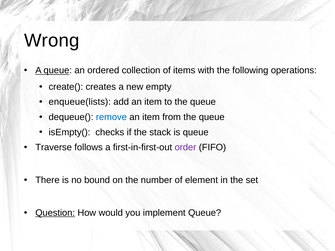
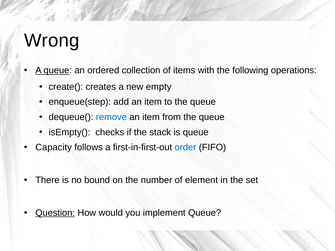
enqueue(lists: enqueue(lists -> enqueue(step
Traverse: Traverse -> Capacity
order colour: purple -> blue
